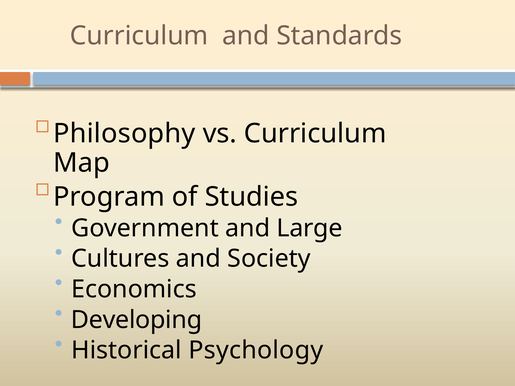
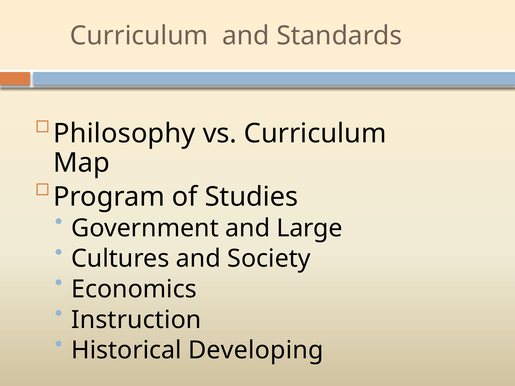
Developing: Developing -> Instruction
Psychology: Psychology -> Developing
